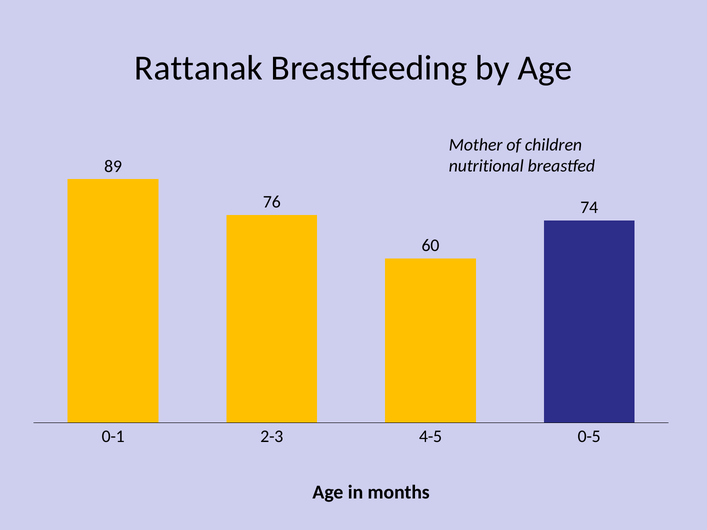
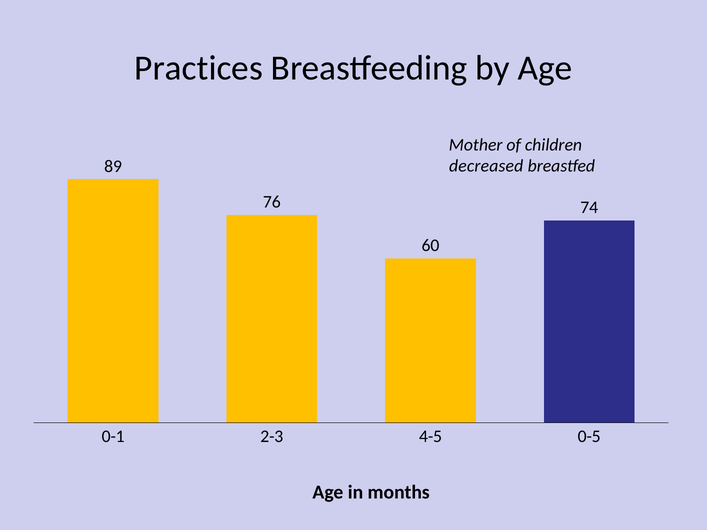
Rattanak: Rattanak -> Practices
nutritional: nutritional -> decreased
